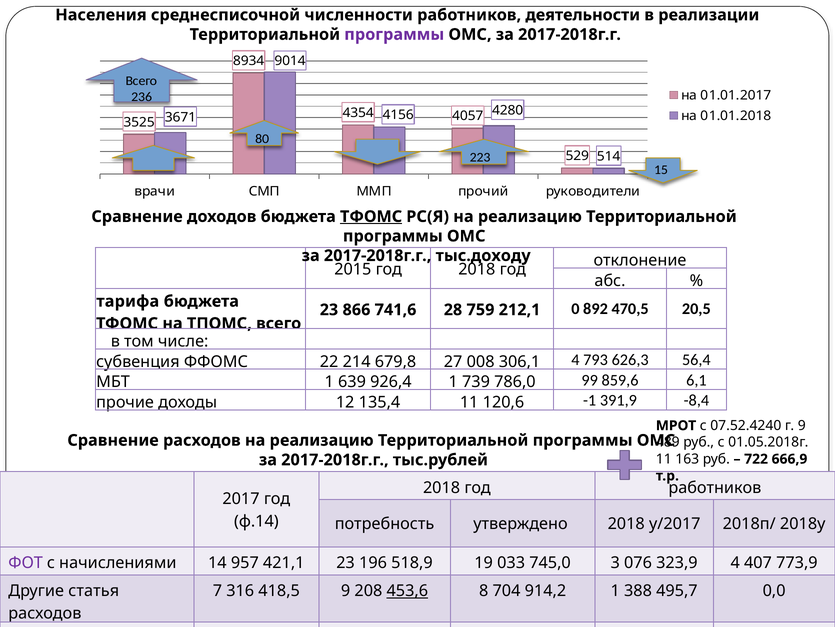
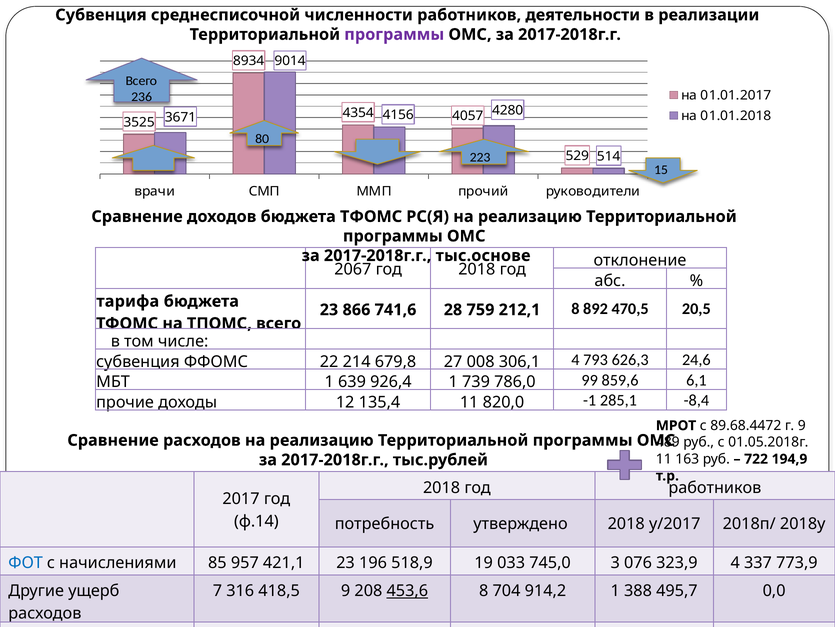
Населения at (101, 15): Населения -> Субвенция
ТФОМС at (371, 216) underline: present -> none
тыс.доходу: тыс.доходу -> тыс.основе
2015: 2015 -> 2067
212,1 0: 0 -> 8
56,4: 56,4 -> 24,6
120,6: 120,6 -> 820,0
391,9: 391,9 -> 285,1
07.52.4240: 07.52.4240 -> 89.68.4472
666,9: 666,9 -> 194,9
ФОТ colour: purple -> blue
14: 14 -> 85
407: 407 -> 337
статья: статья -> ущерб
